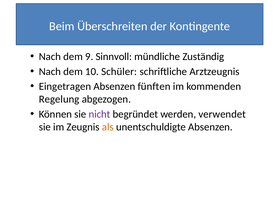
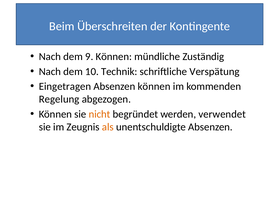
9 Sinnvoll: Sinnvoll -> Können
Schüler: Schüler -> Technik
Arztzeugnis: Arztzeugnis -> Verspätung
Absenzen fünften: fünften -> können
nicht colour: purple -> orange
